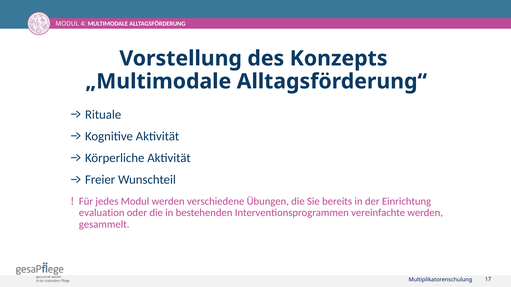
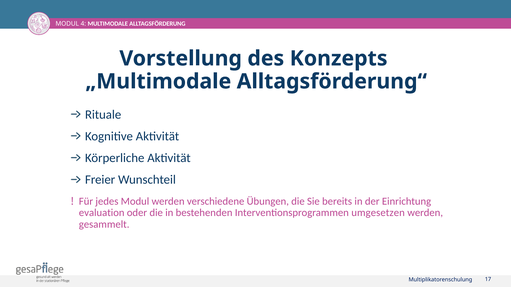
vereinfachte: vereinfachte -> umgesetzen
